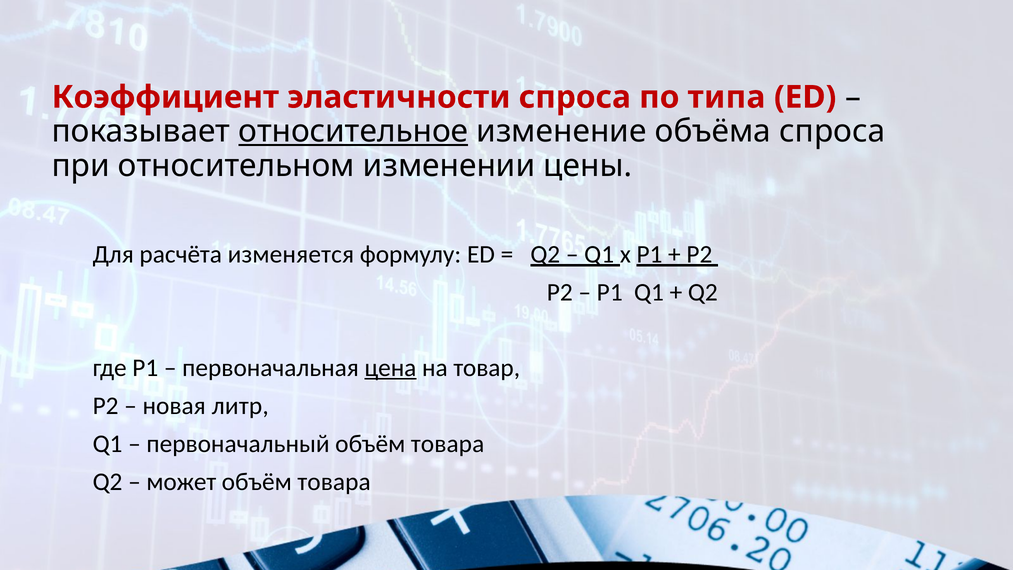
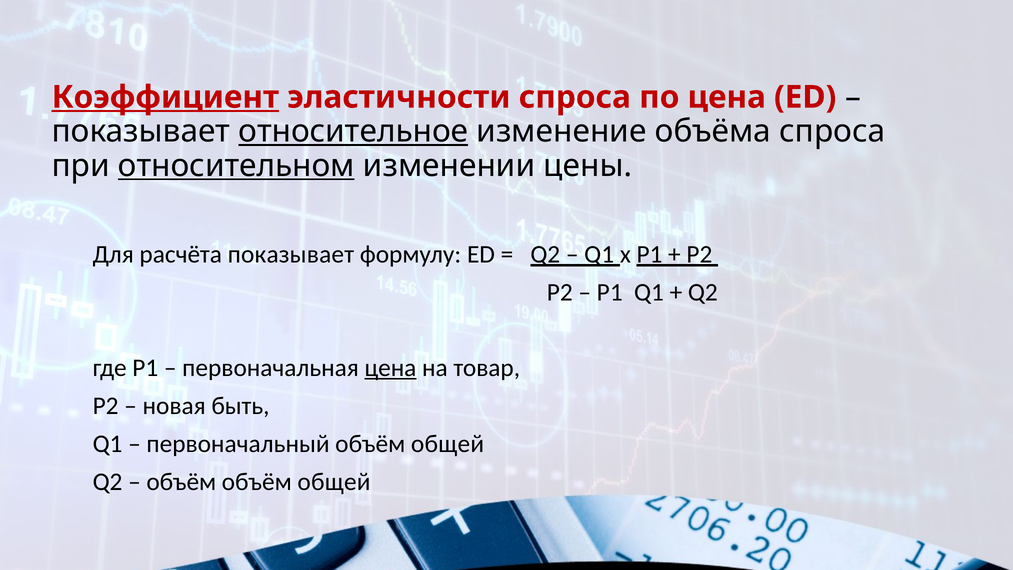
Коэффициент underline: none -> present
по типа: типа -> цена
относительном underline: none -> present
расчёта изменяется: изменяется -> показывает
литр: литр -> быть
первоначальный объём товара: товара -> общей
может at (181, 482): может -> объём
товара at (334, 482): товара -> общей
